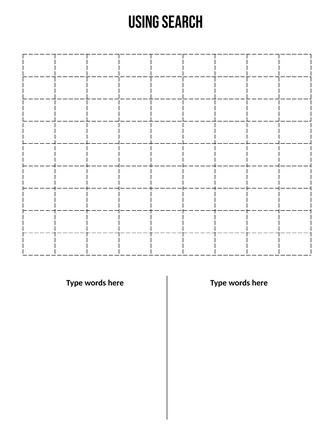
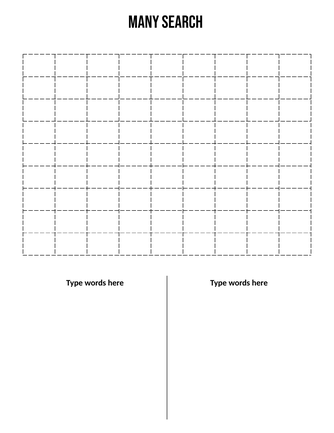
Using: Using -> Many
